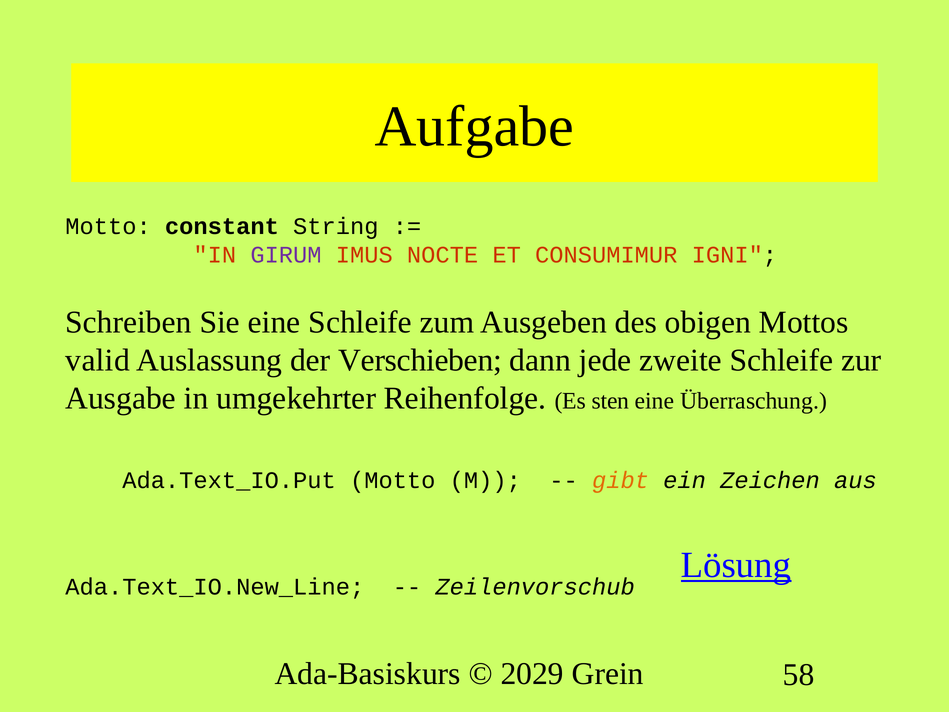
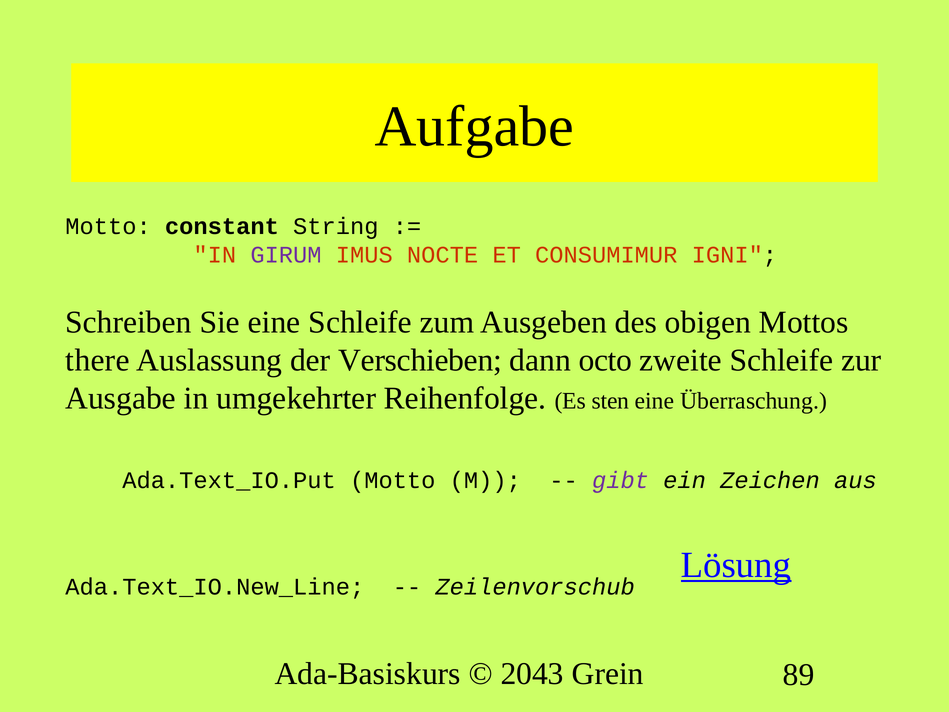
valid: valid -> there
jede: jede -> octo
gibt colour: orange -> purple
2029: 2029 -> 2043
58: 58 -> 89
